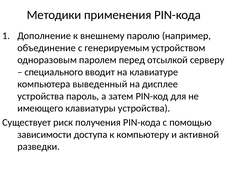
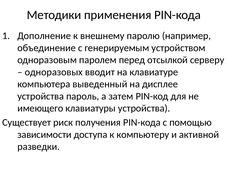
специального: специального -> одноразовых
